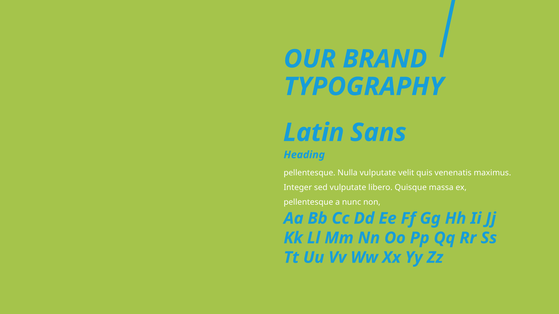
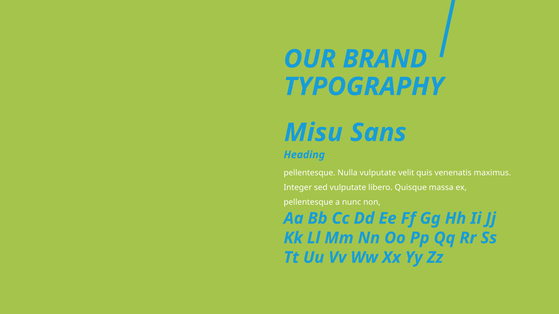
Latin: Latin -> Misu
